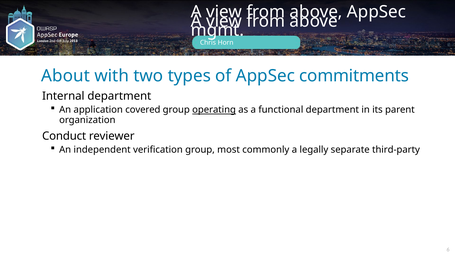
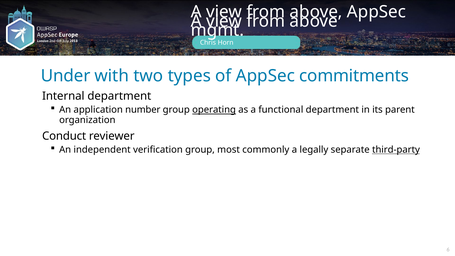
About: About -> Under
covered: covered -> number
third-party underline: none -> present
